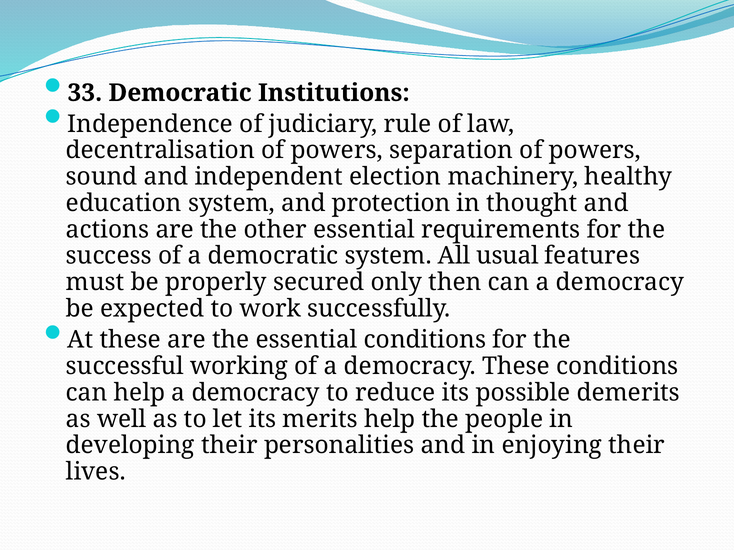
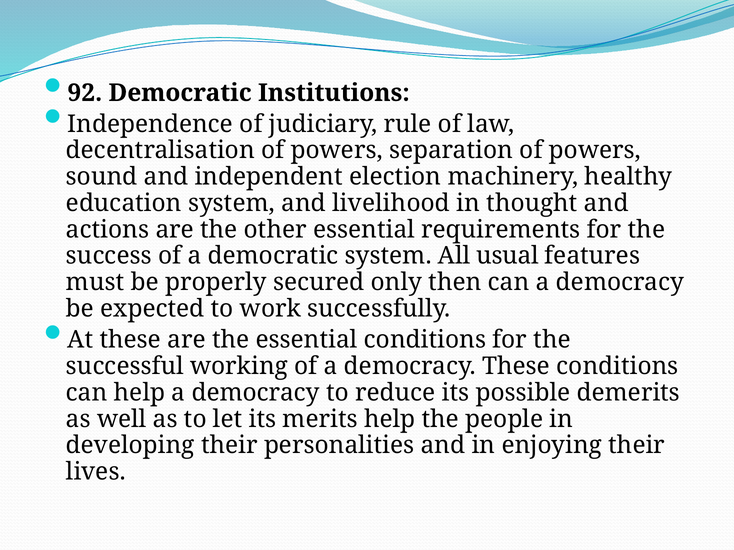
33: 33 -> 92
protection: protection -> livelihood
